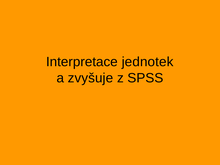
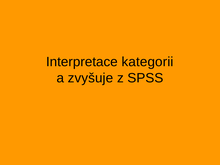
jednotek: jednotek -> kategorii
